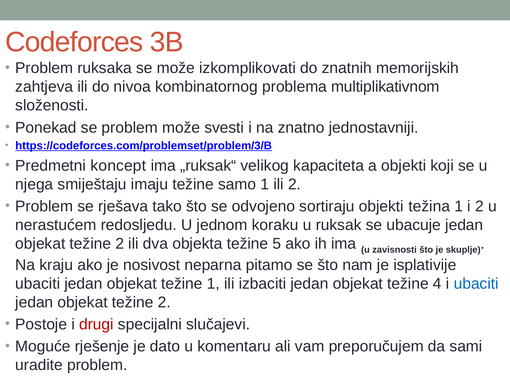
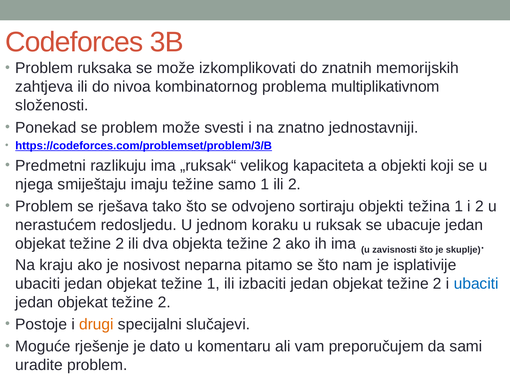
koncept: koncept -> razlikuju
objekta težine 5: 5 -> 2
4 at (437, 284): 4 -> 2
drugi colour: red -> orange
